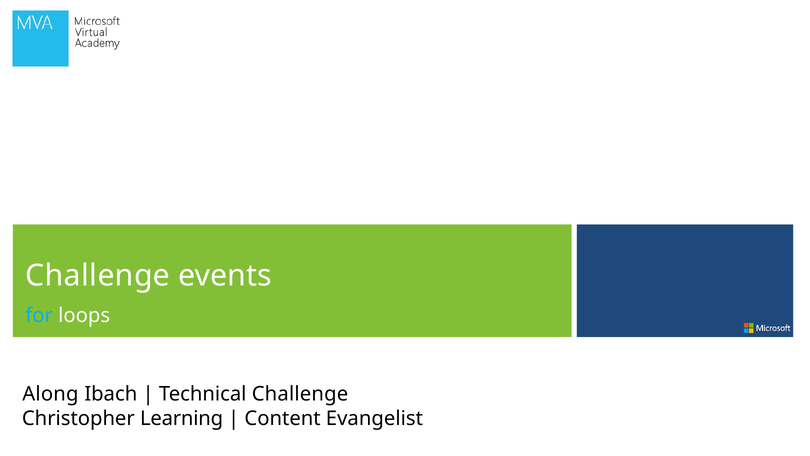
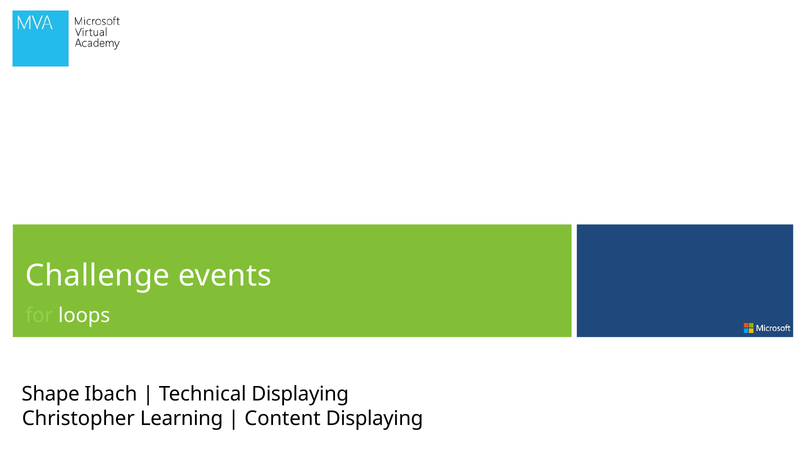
for colour: light blue -> light green
Along: Along -> Shape
Technical Challenge: Challenge -> Displaying
Content Evangelist: Evangelist -> Displaying
